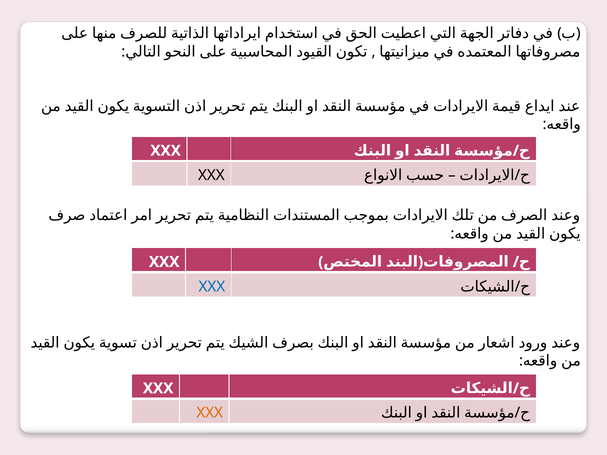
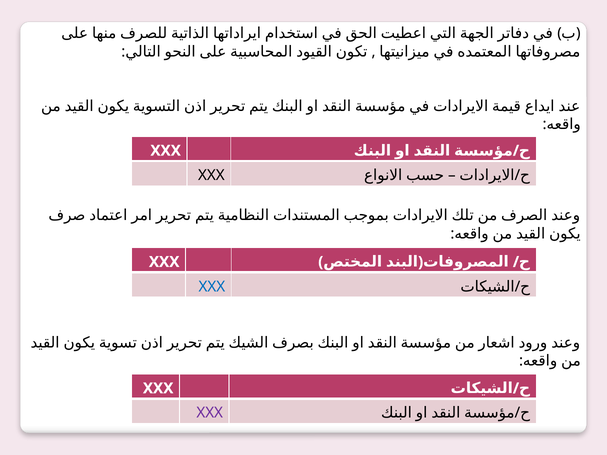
XXX at (210, 413) colour: orange -> purple
